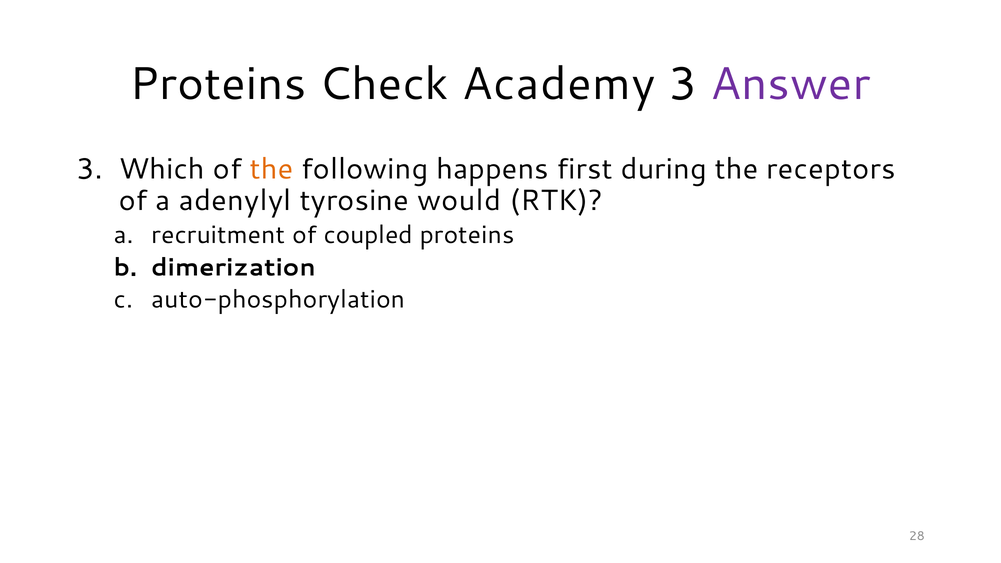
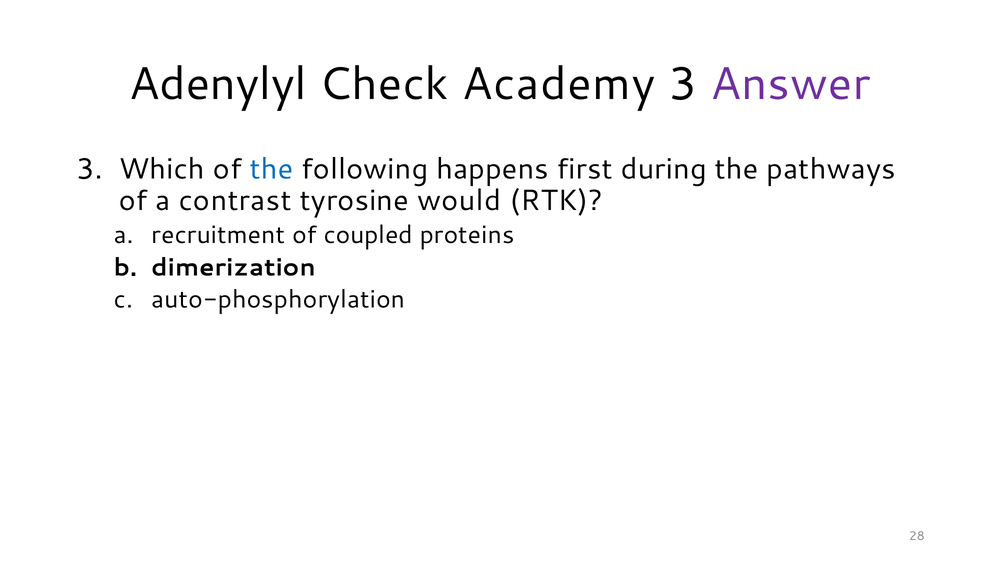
Proteins at (218, 84): Proteins -> Adenylyl
the at (272, 169) colour: orange -> blue
receptors: receptors -> pathways
adenylyl: adenylyl -> contrast
